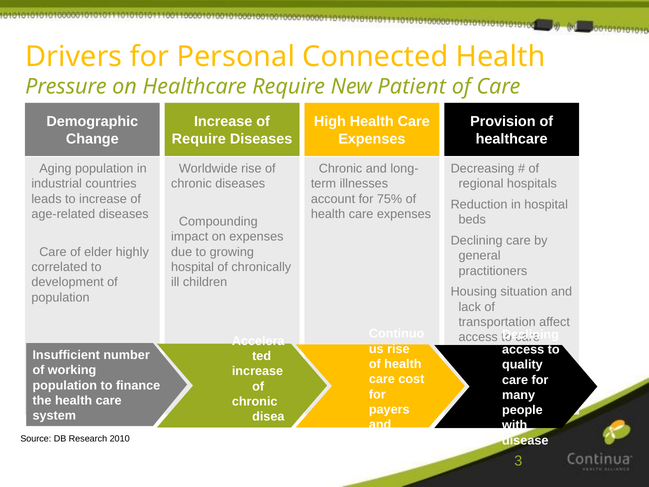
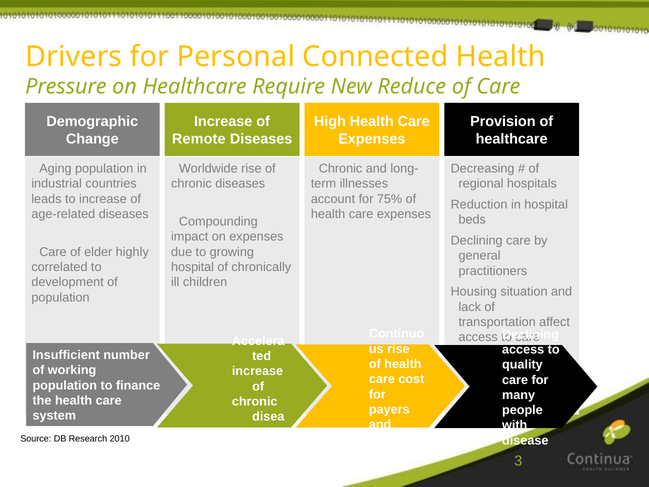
Patient: Patient -> Reduce
Require at (199, 139): Require -> Remote
